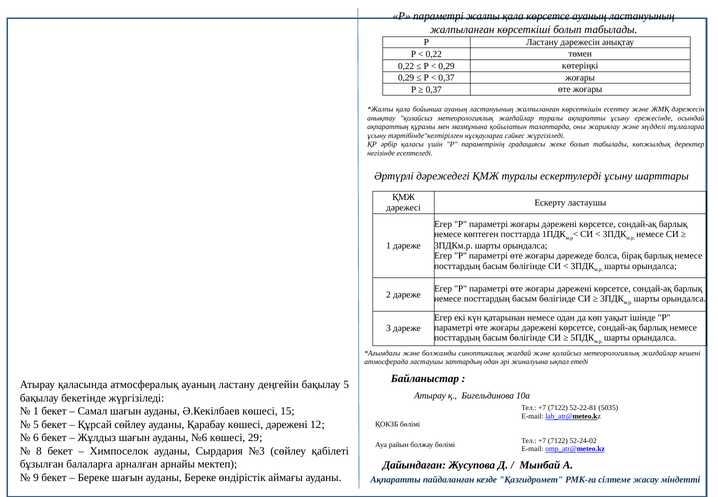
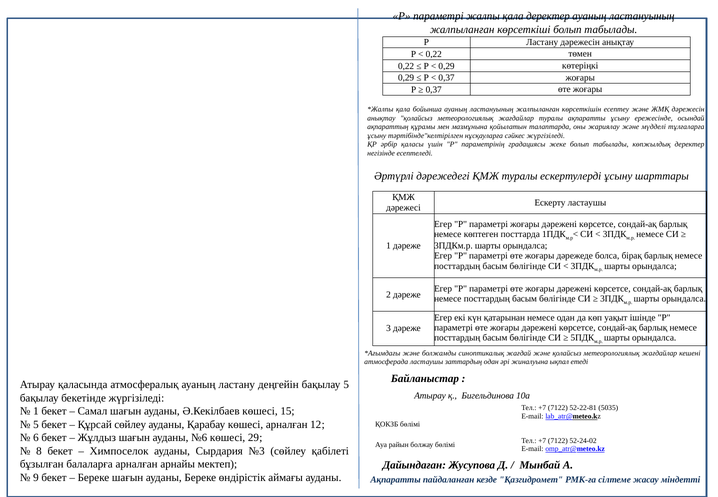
қала көрсетсе: көрсетсе -> деректер
көшесі дәрежені: дәрежені -> арналған
